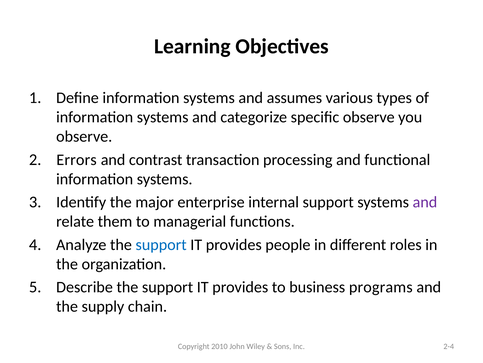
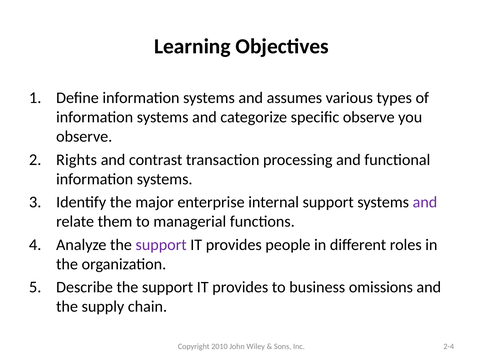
Errors: Errors -> Rights
support at (161, 244) colour: blue -> purple
programs: programs -> omissions
